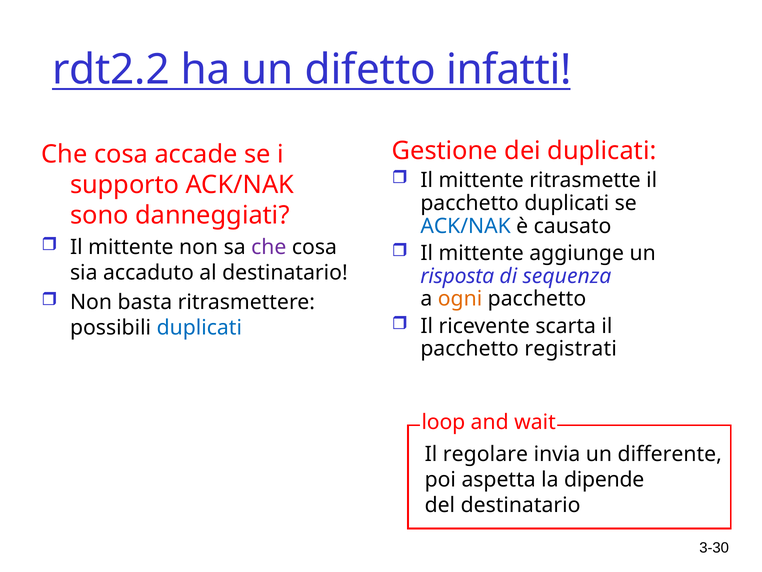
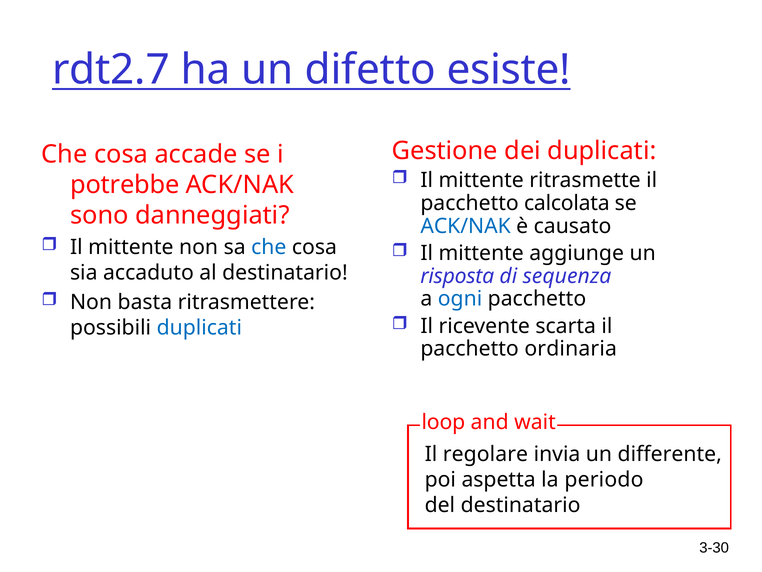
rdt2.2: rdt2.2 -> rdt2.7
infatti: infatti -> esiste
supporto: supporto -> potrebbe
pacchetto duplicati: duplicati -> calcolata
che at (269, 247) colour: purple -> blue
ogni colour: orange -> blue
registrati: registrati -> ordinaria
dipende: dipende -> periodo
